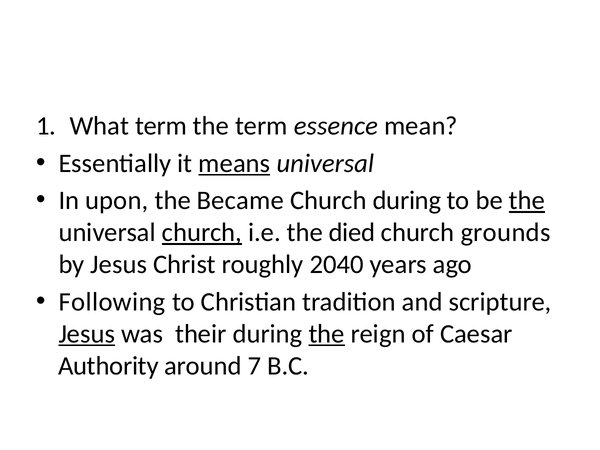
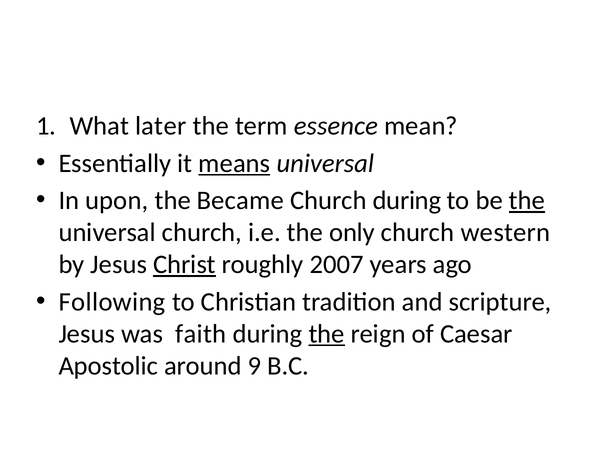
What term: term -> later
church at (202, 233) underline: present -> none
died: died -> only
grounds: grounds -> western
Christ underline: none -> present
2040: 2040 -> 2007
Jesus at (87, 334) underline: present -> none
their: their -> faith
Authority: Authority -> Apostolic
7: 7 -> 9
